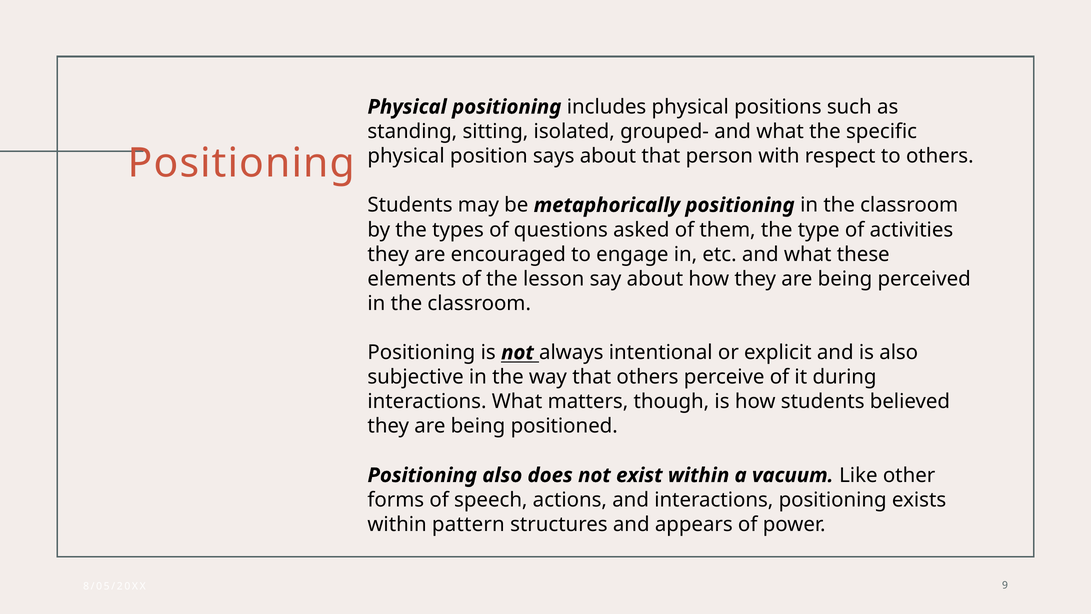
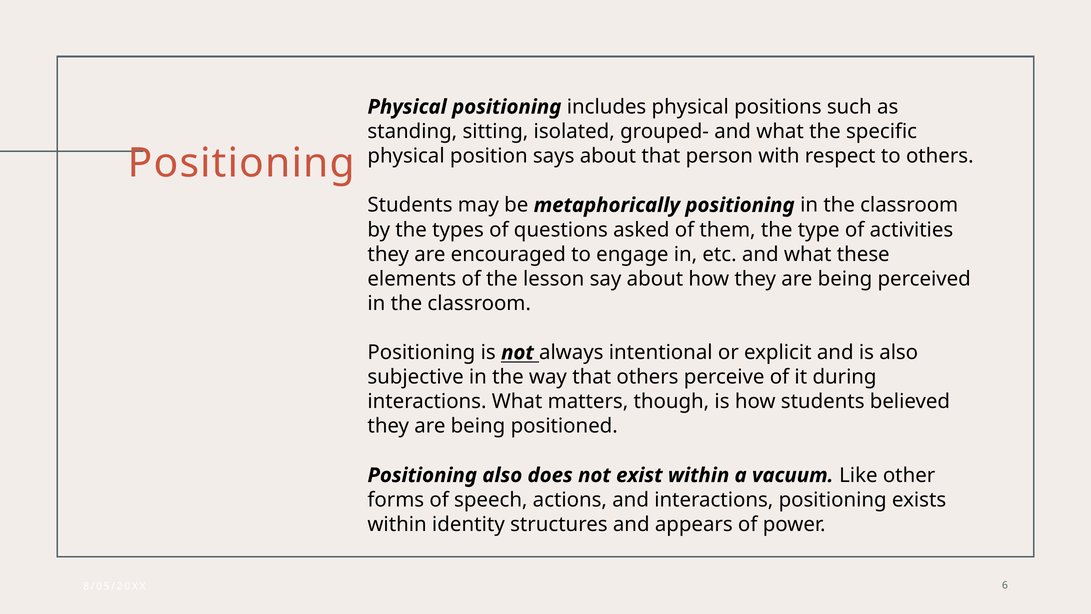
pattern: pattern -> identity
9: 9 -> 6
